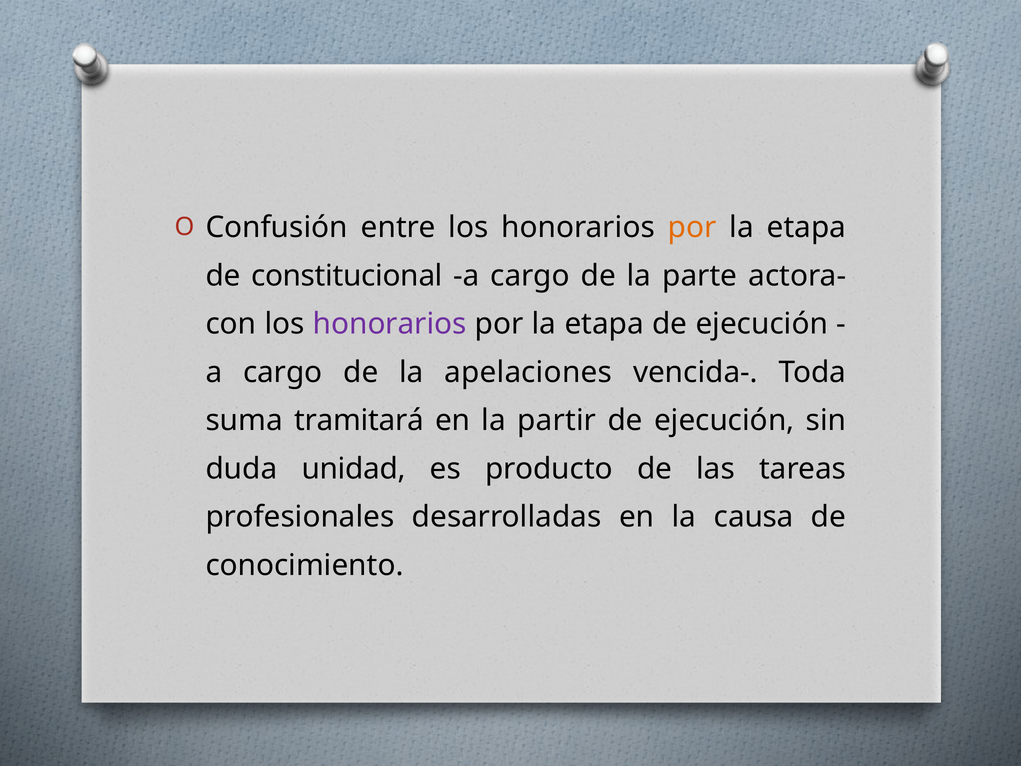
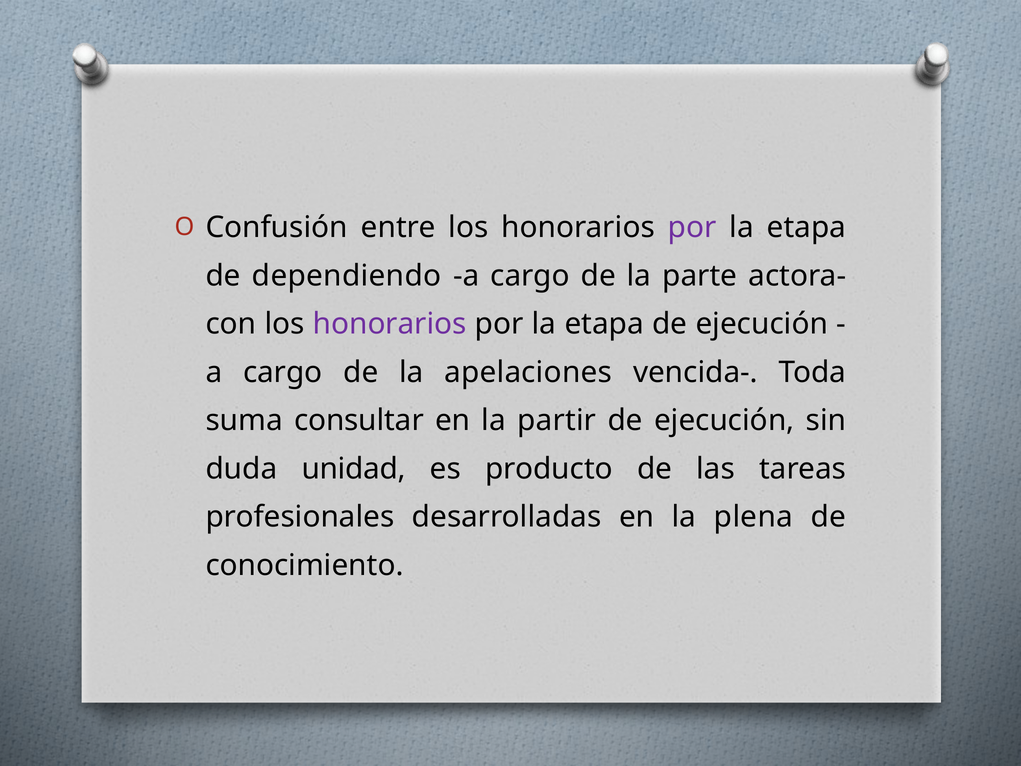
por at (692, 227) colour: orange -> purple
constitucional: constitucional -> dependiendo
tramitará: tramitará -> consultar
causa: causa -> plena
